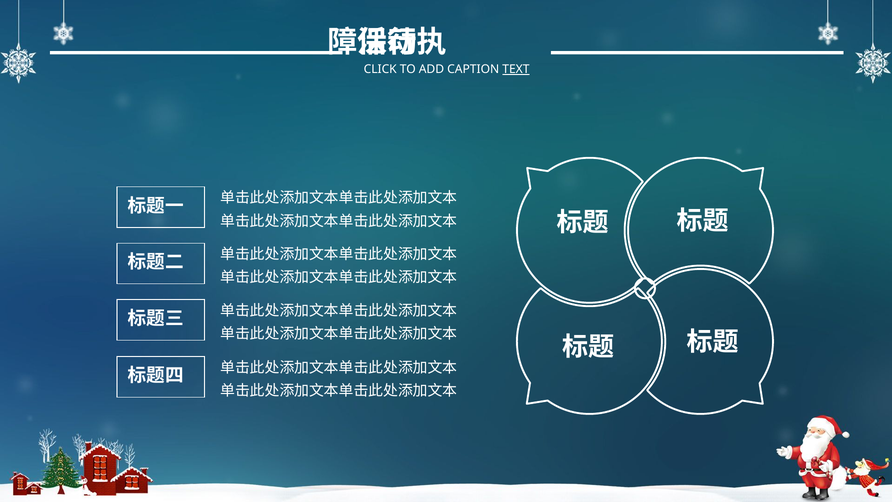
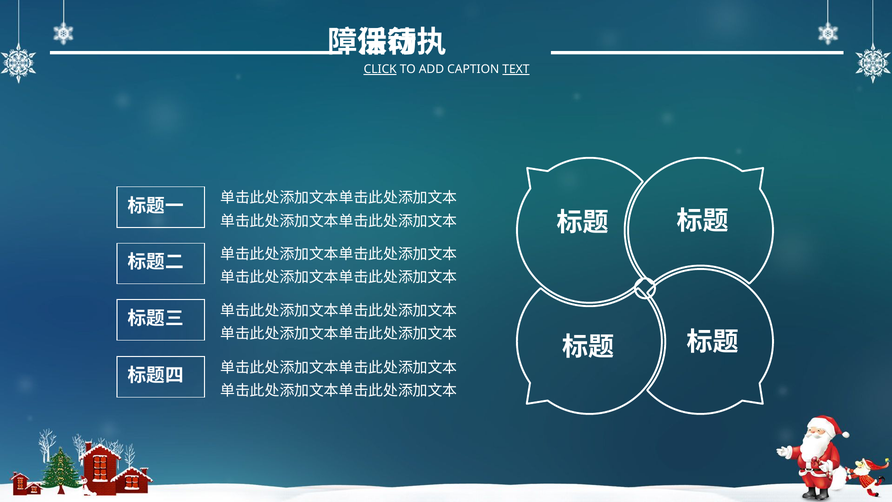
CLICK underline: none -> present
